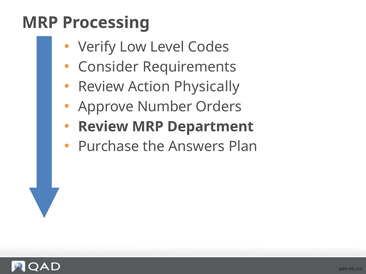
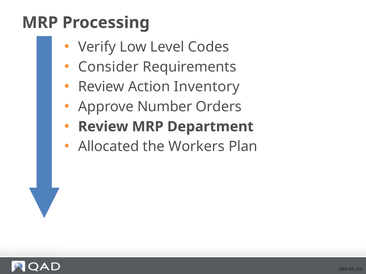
Physically: Physically -> Inventory
Purchase: Purchase -> Allocated
Answers: Answers -> Workers
